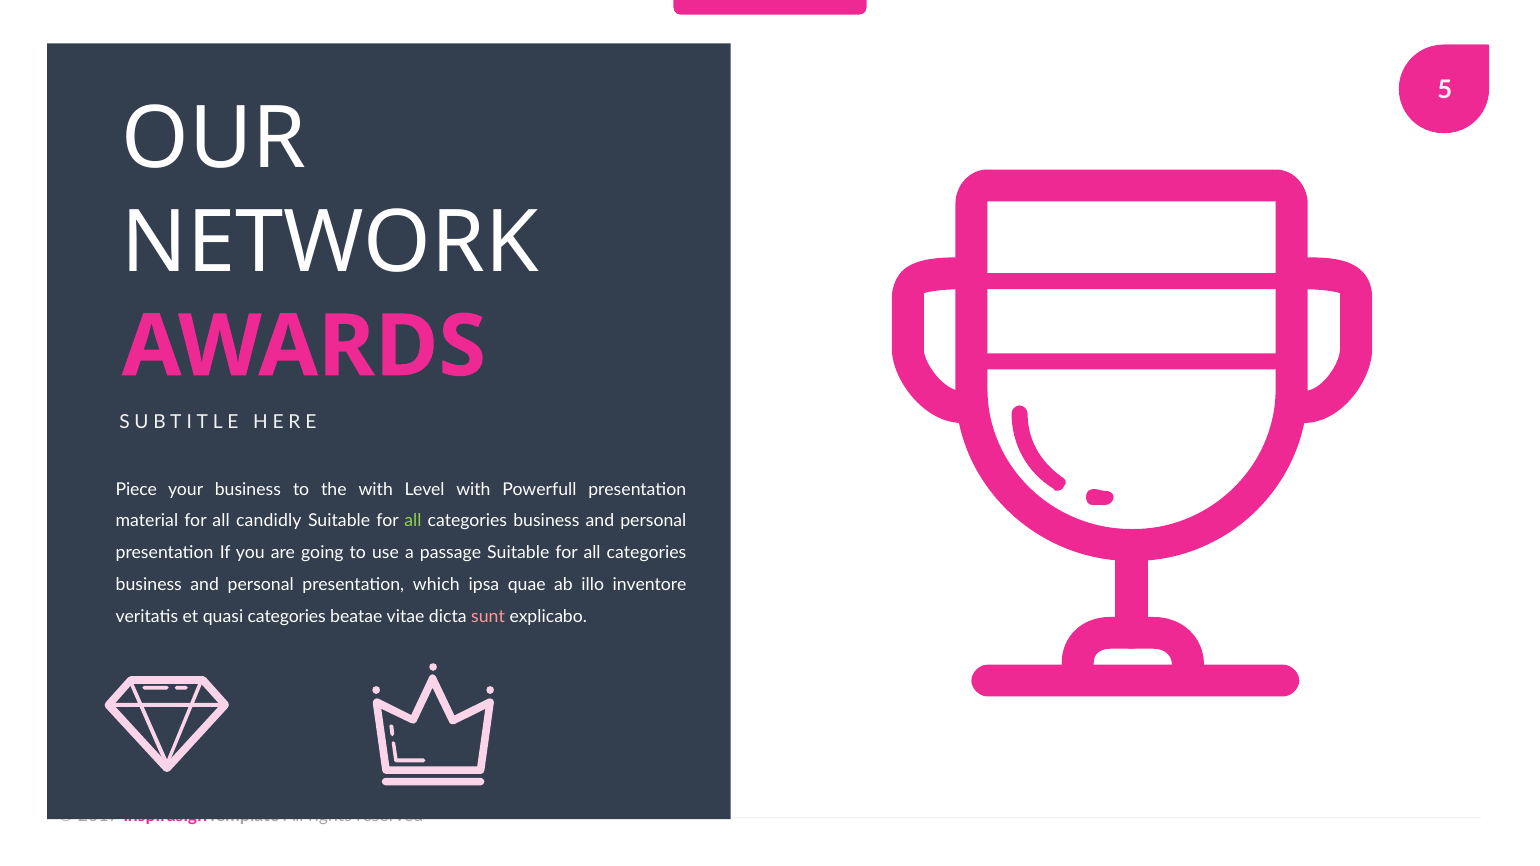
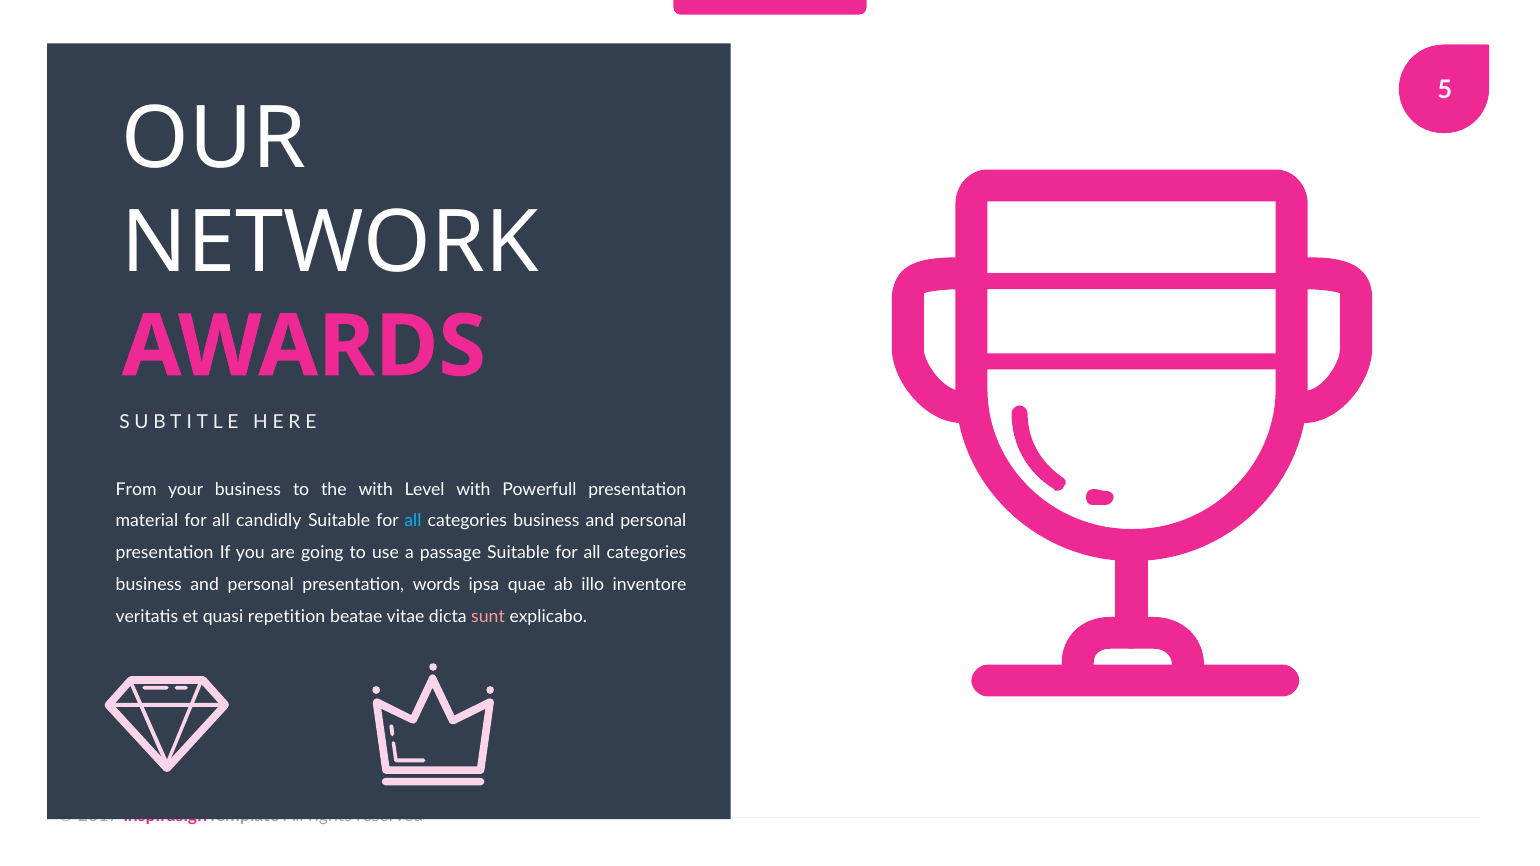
Piece: Piece -> From
all at (413, 521) colour: light green -> light blue
which: which -> words
quasi categories: categories -> repetition
